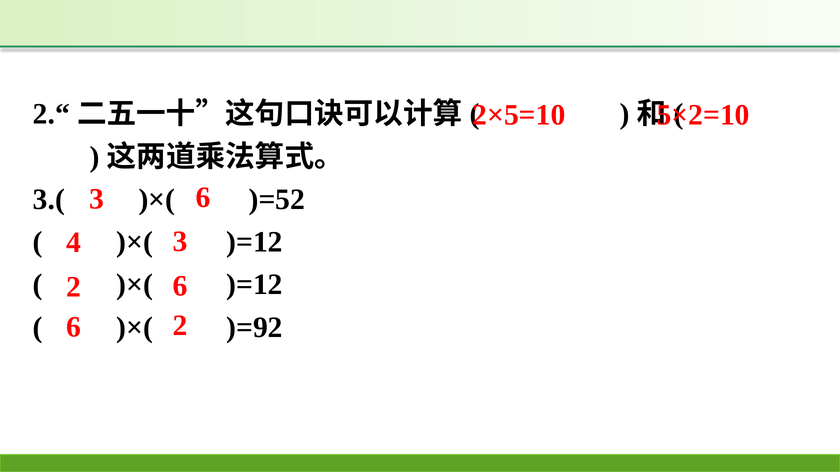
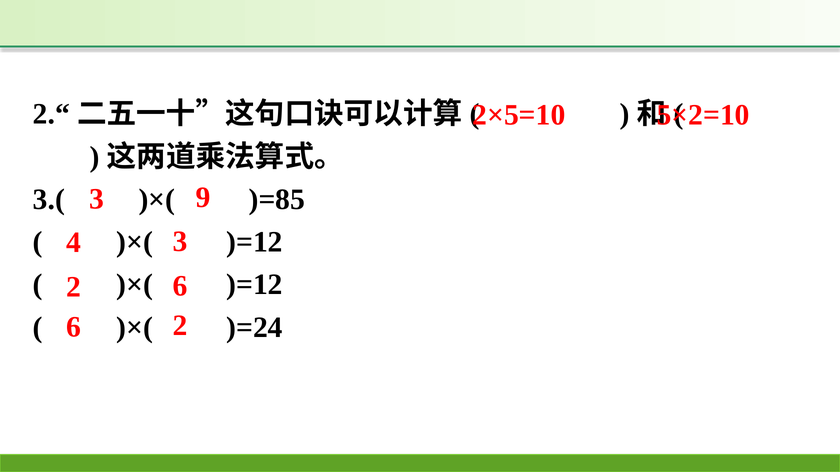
3 6: 6 -> 9
)=52: )=52 -> )=85
)=92: )=92 -> )=24
